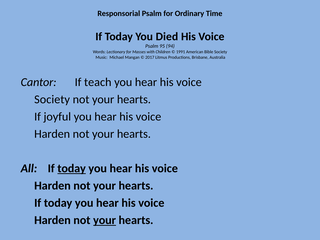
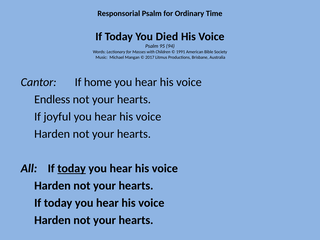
teach: teach -> home
Society at (52, 99): Society -> Endless
your at (105, 220) underline: present -> none
